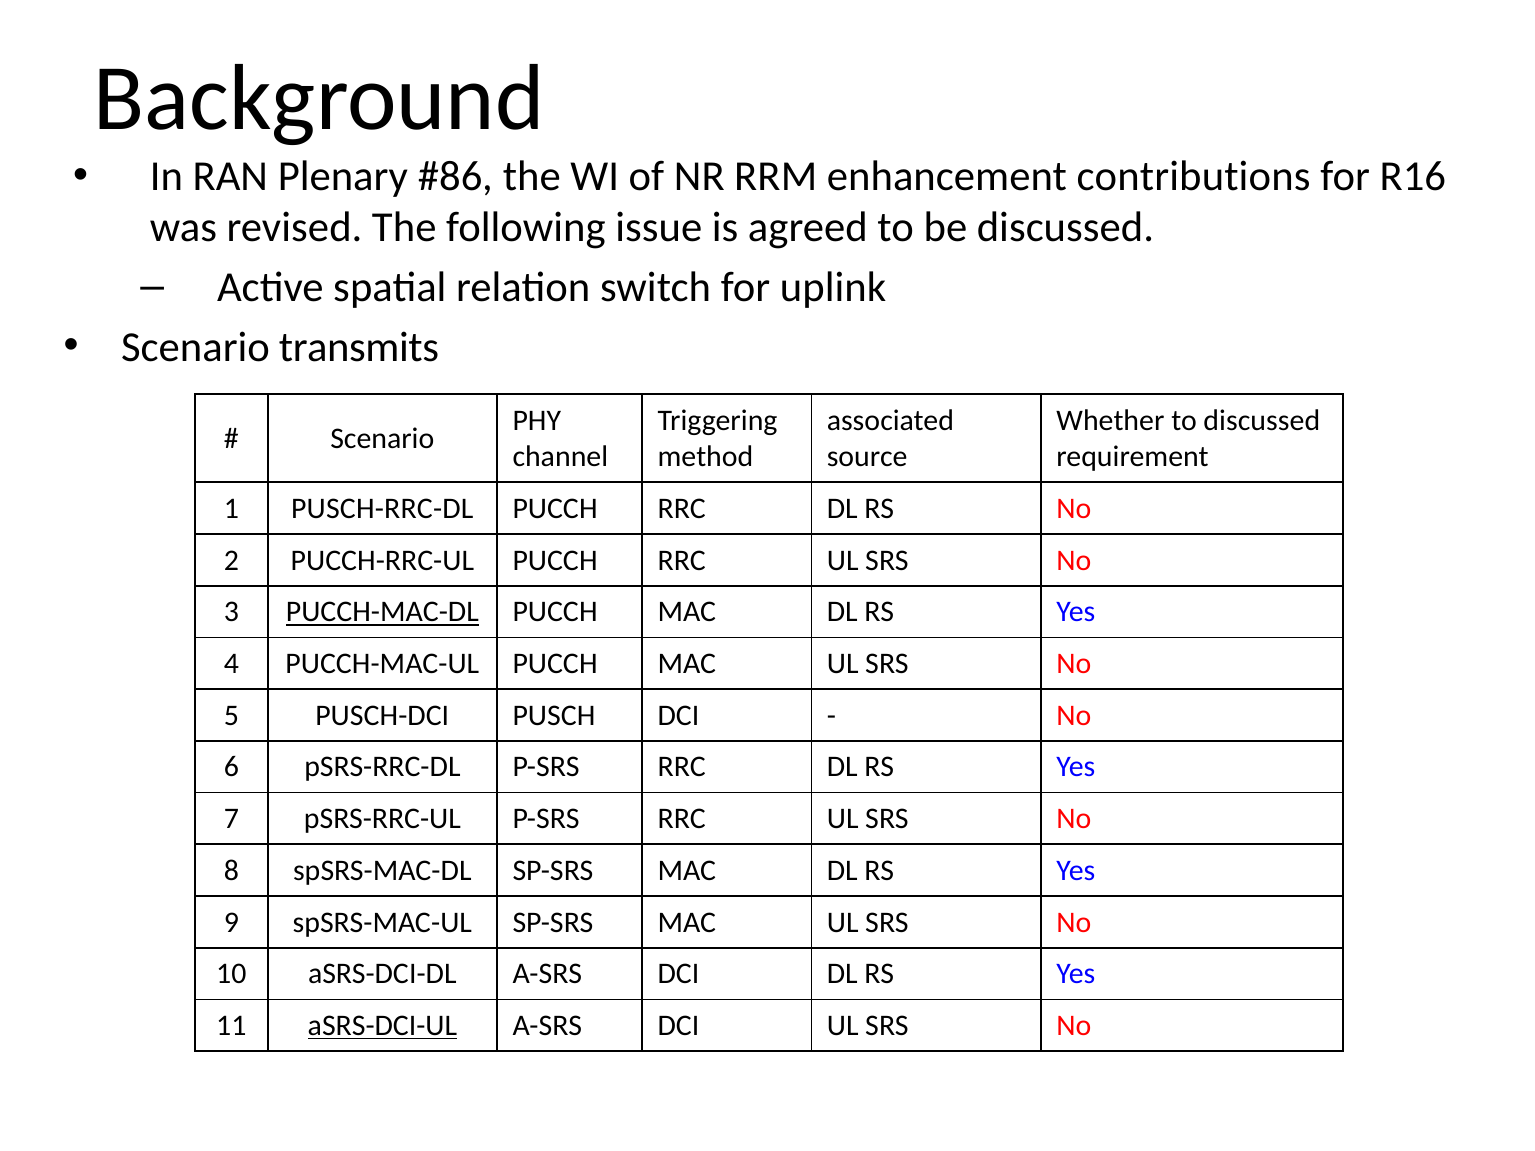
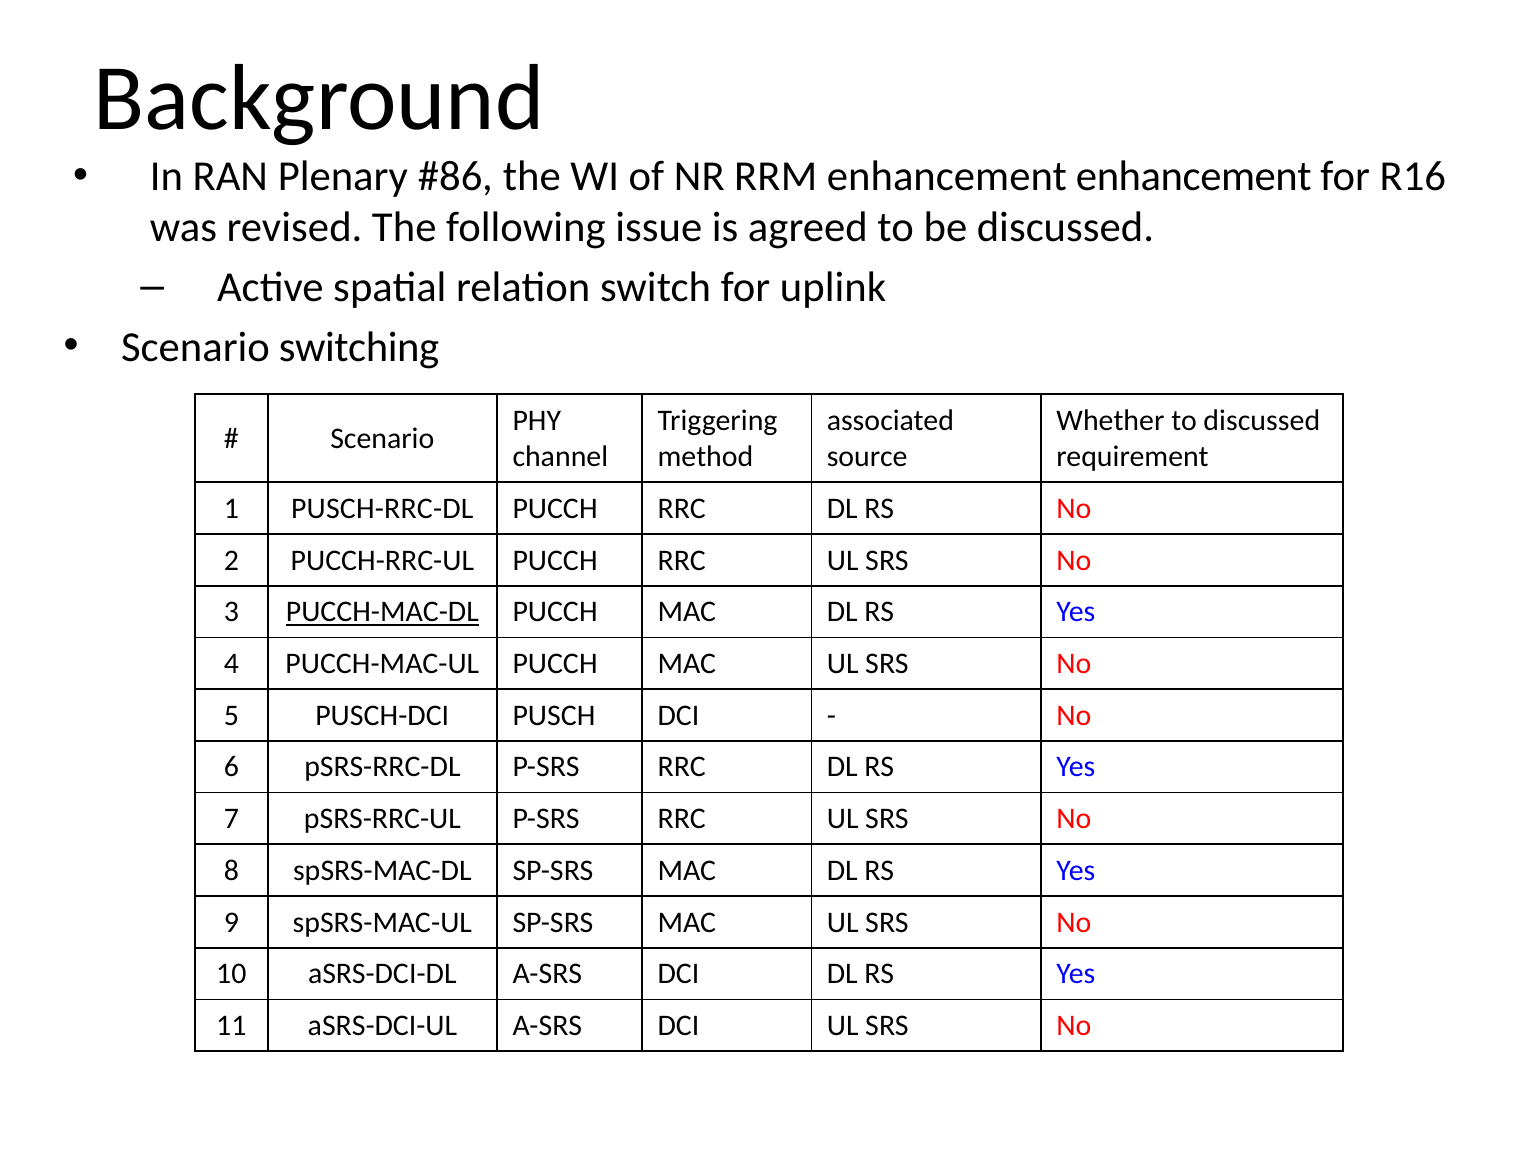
enhancement contributions: contributions -> enhancement
transmits: transmits -> switching
aSRS-DCI-UL underline: present -> none
